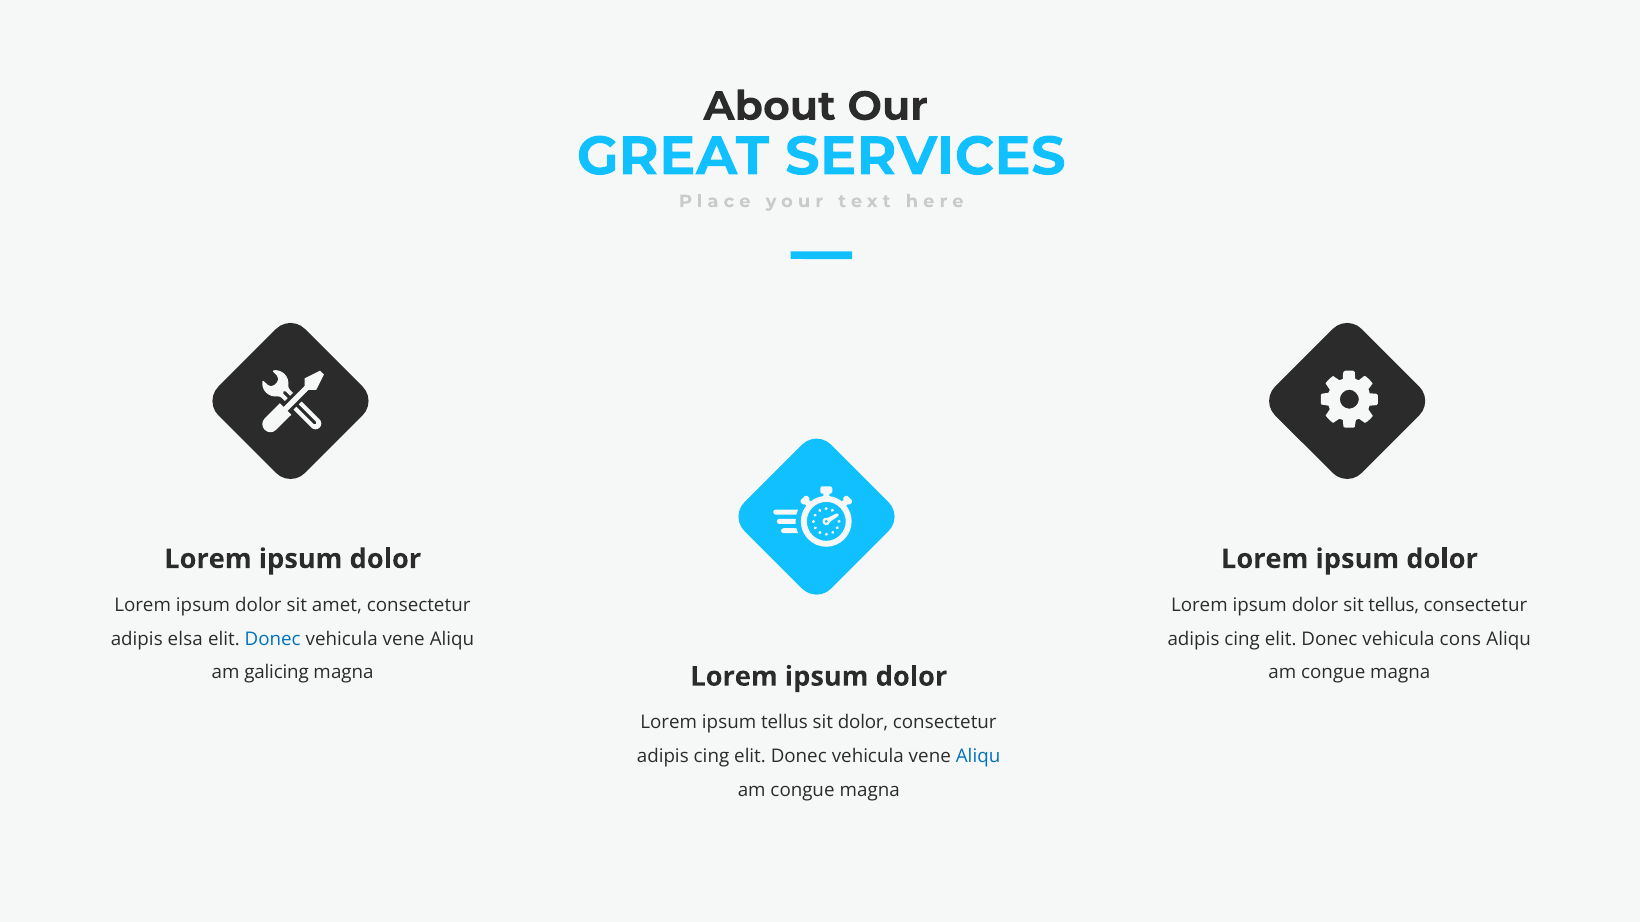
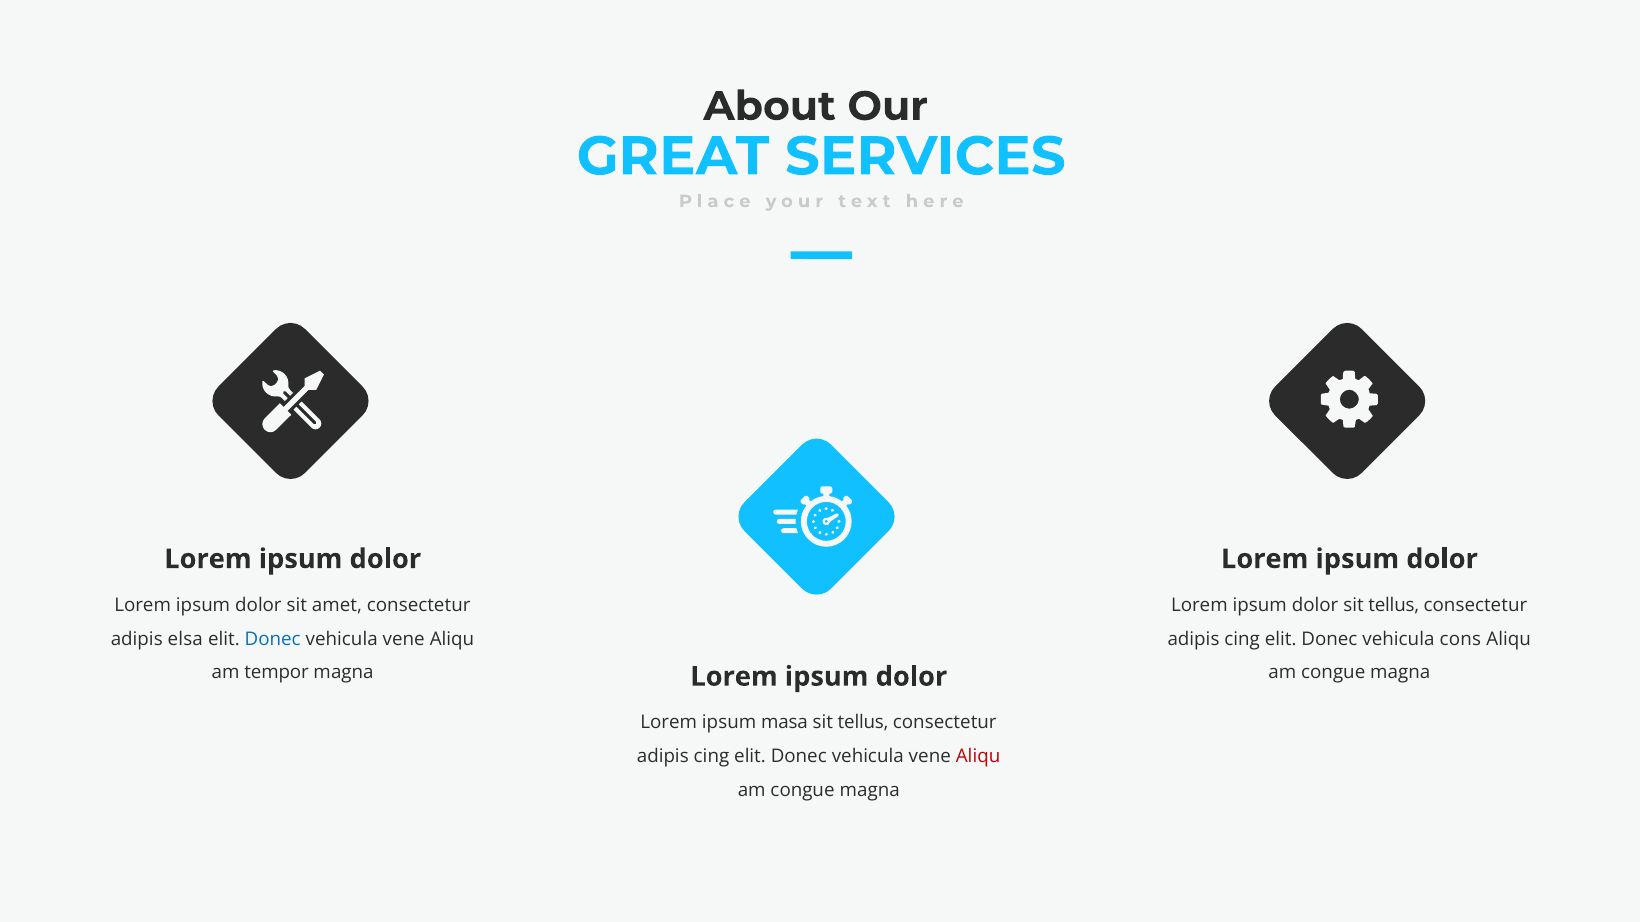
galicing: galicing -> tempor
ipsum tellus: tellus -> masa
dolor at (863, 723): dolor -> tellus
Aliqu at (978, 757) colour: blue -> red
